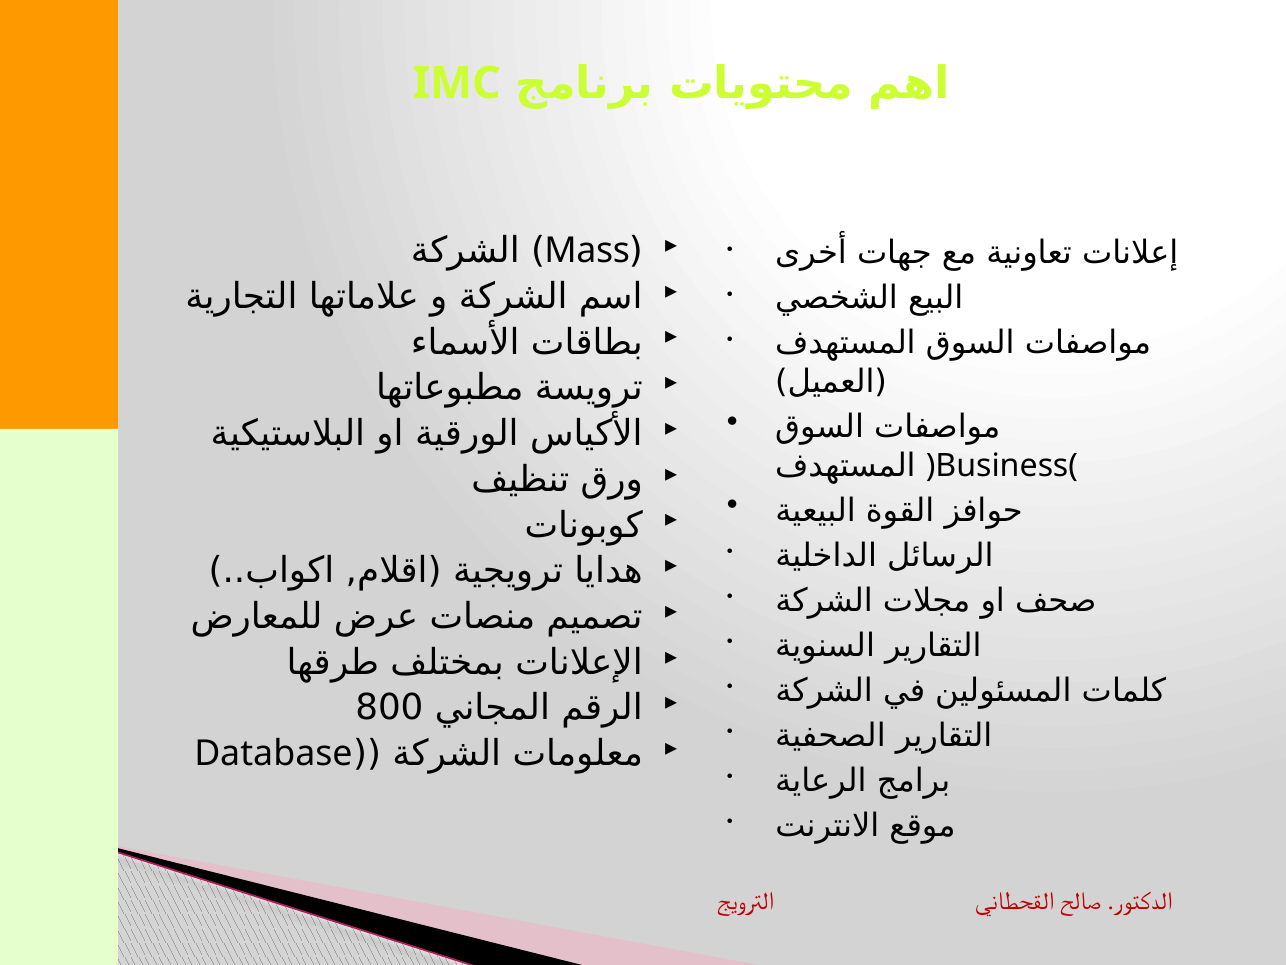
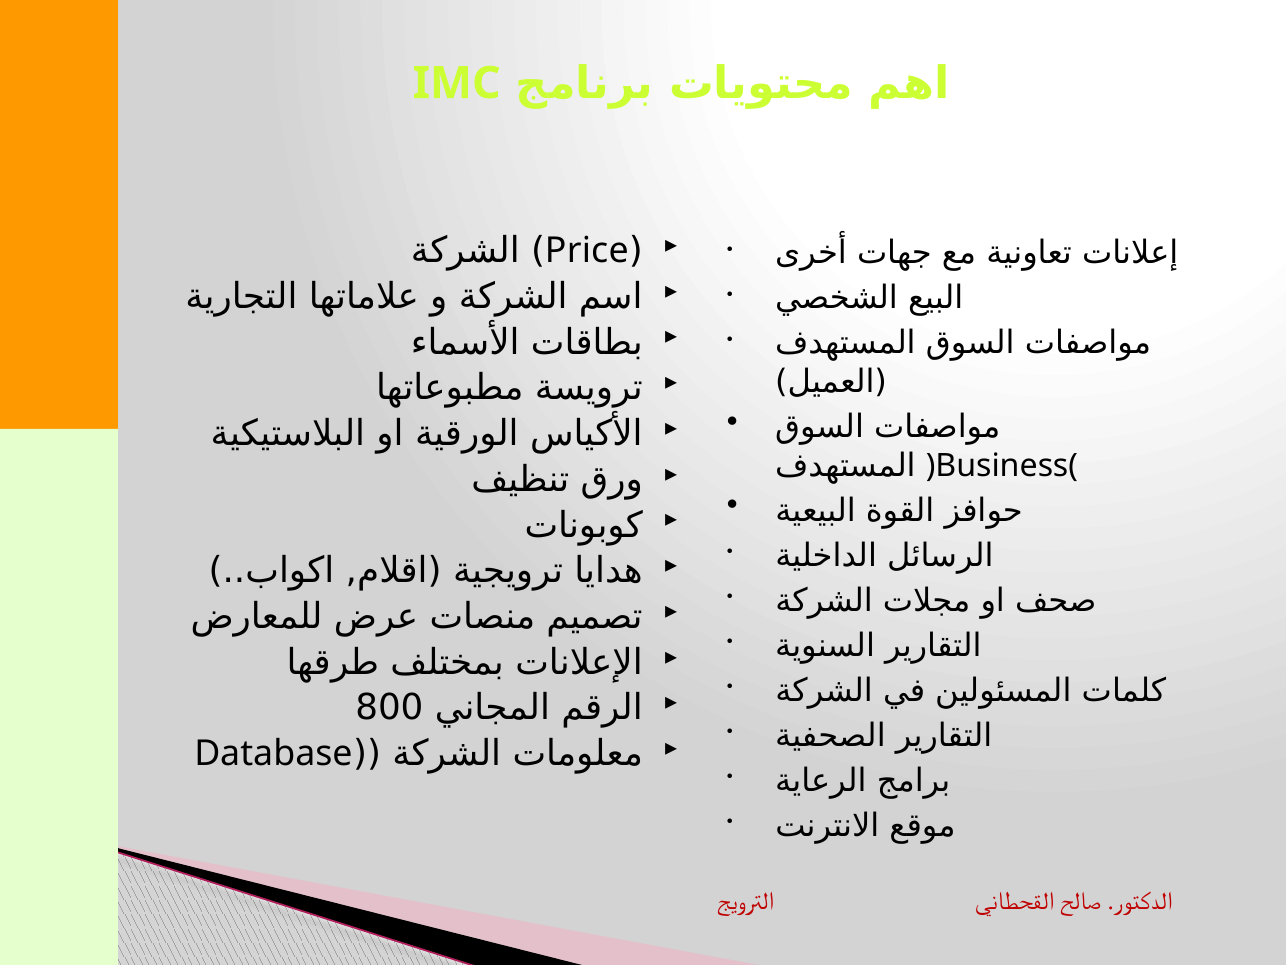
Mass: Mass -> Price
